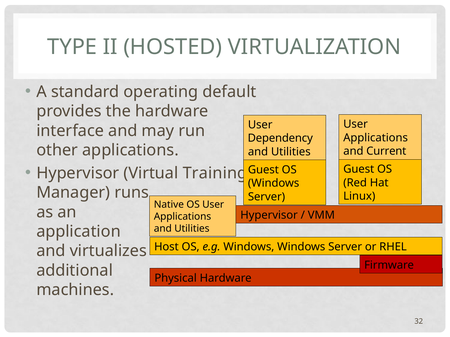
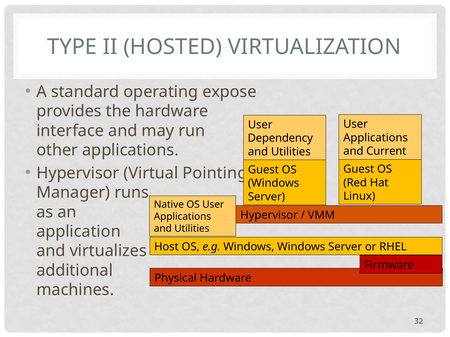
default: default -> expose
Training: Training -> Pointing
